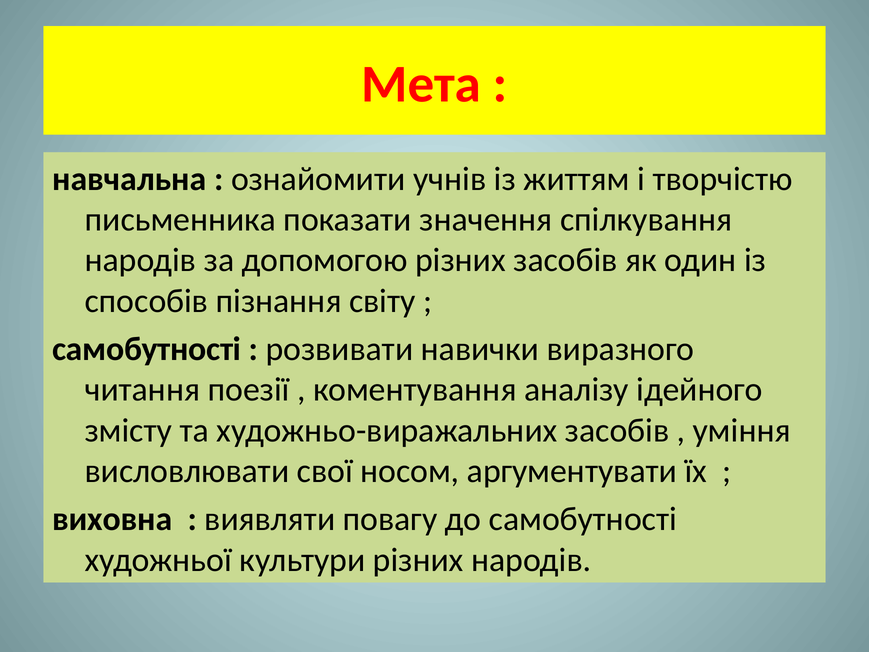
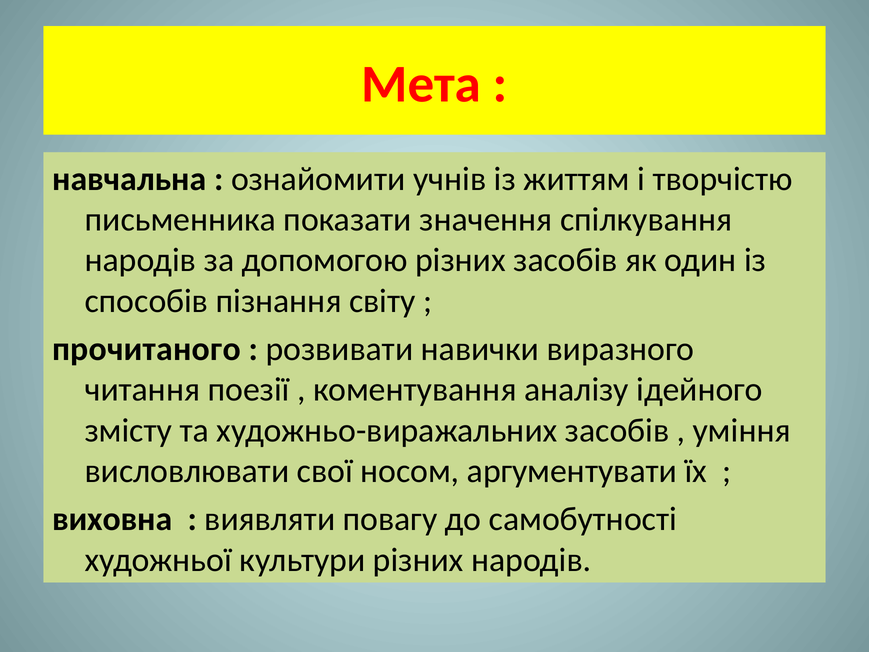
самобутності at (147, 349): самобутності -> прочитаного
